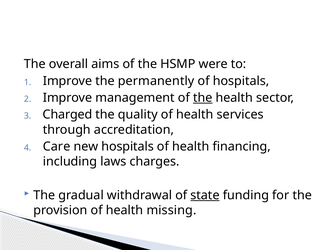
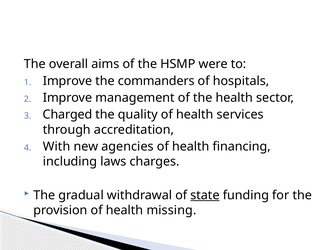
permanently: permanently -> commanders
the at (203, 98) underline: present -> none
Care: Care -> With
new hospitals: hospitals -> agencies
